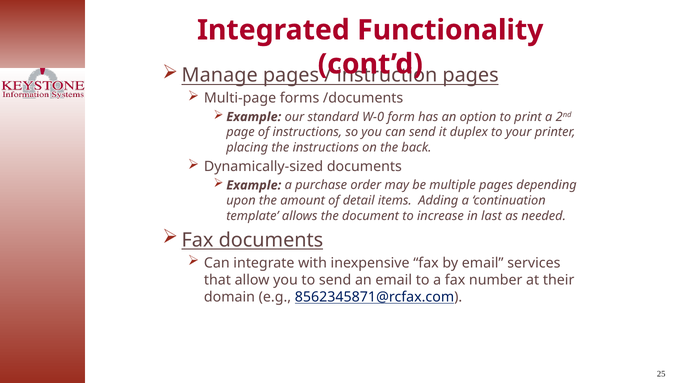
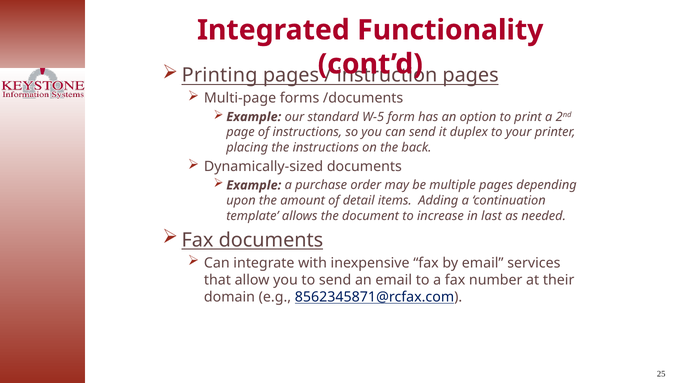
Manage: Manage -> Printing
W-0: W-0 -> W-5
